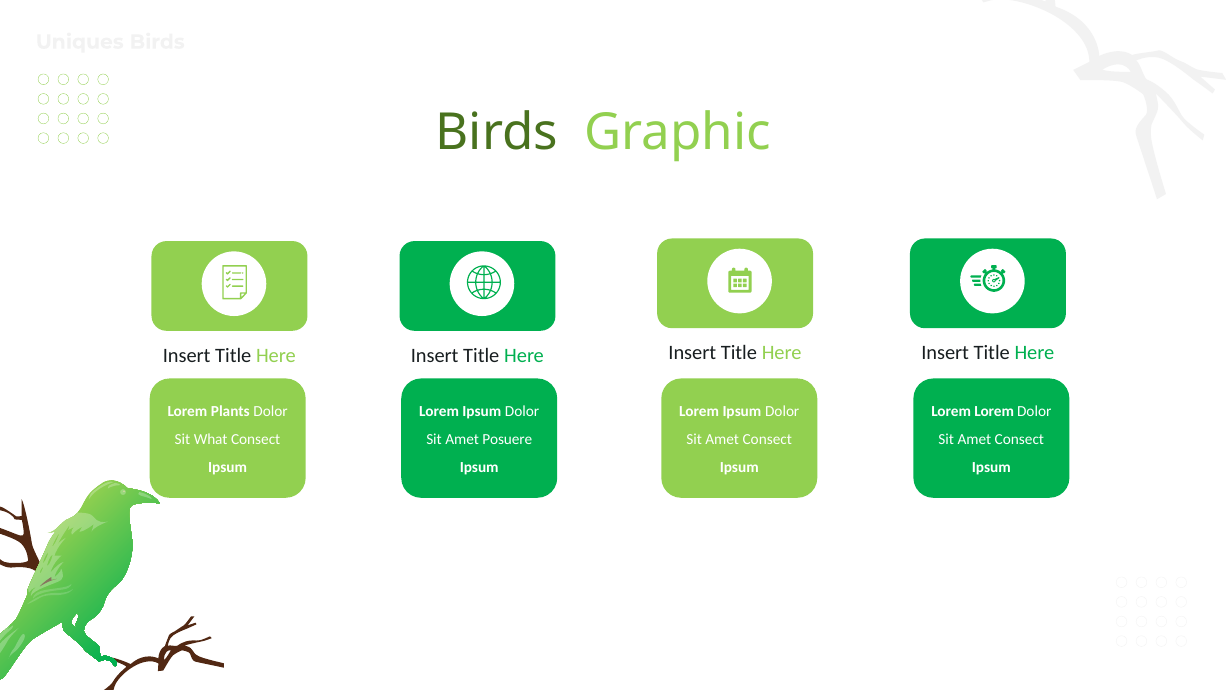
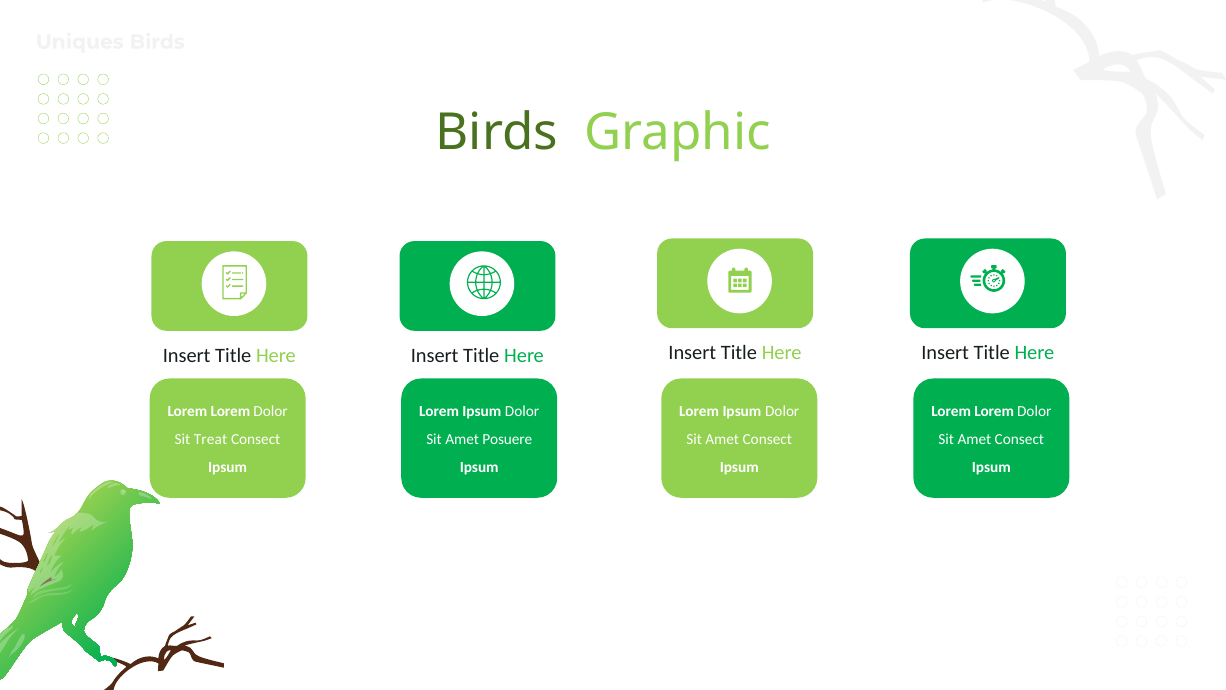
Plants at (230, 412): Plants -> Lorem
What: What -> Treat
